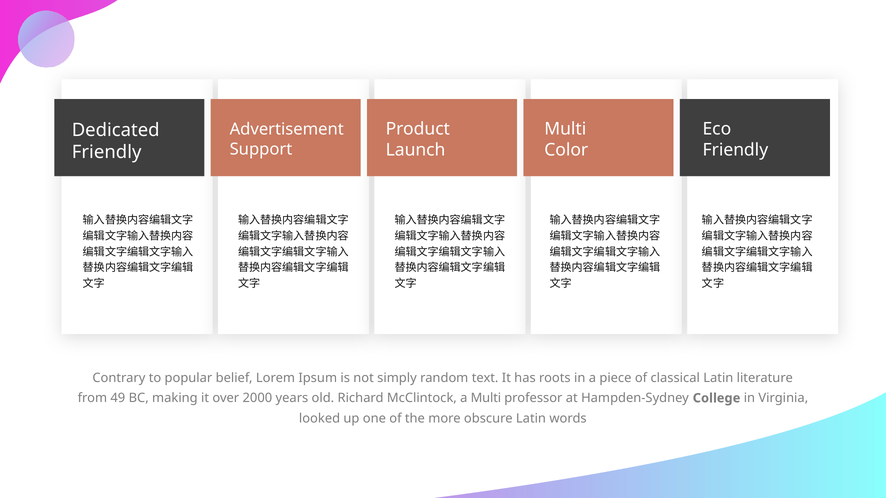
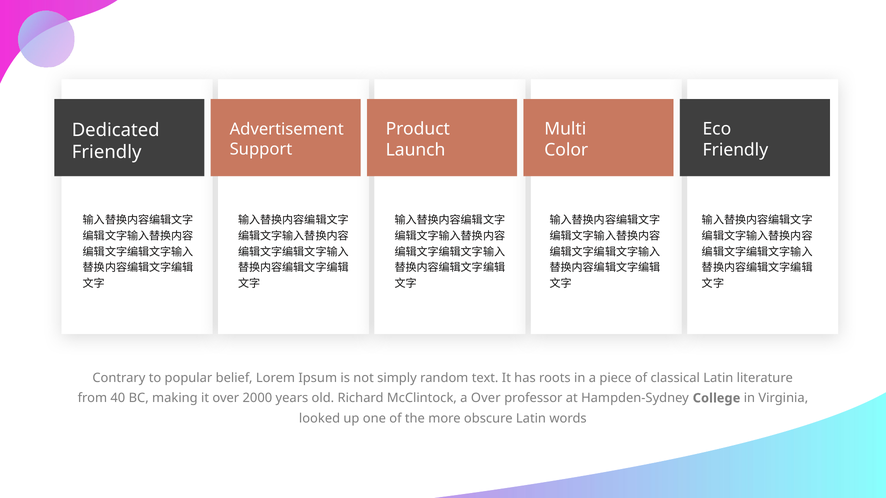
49: 49 -> 40
a Multi: Multi -> Over
